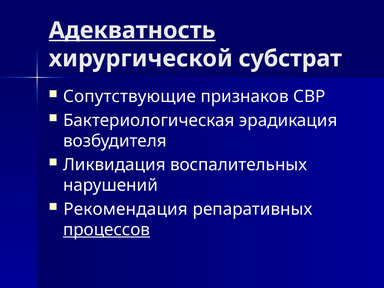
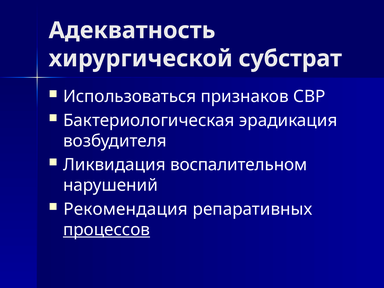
Адекватность underline: present -> none
Сопутствующие: Сопутствующие -> Использоваться
воспалительных: воспалительных -> воспалительном
